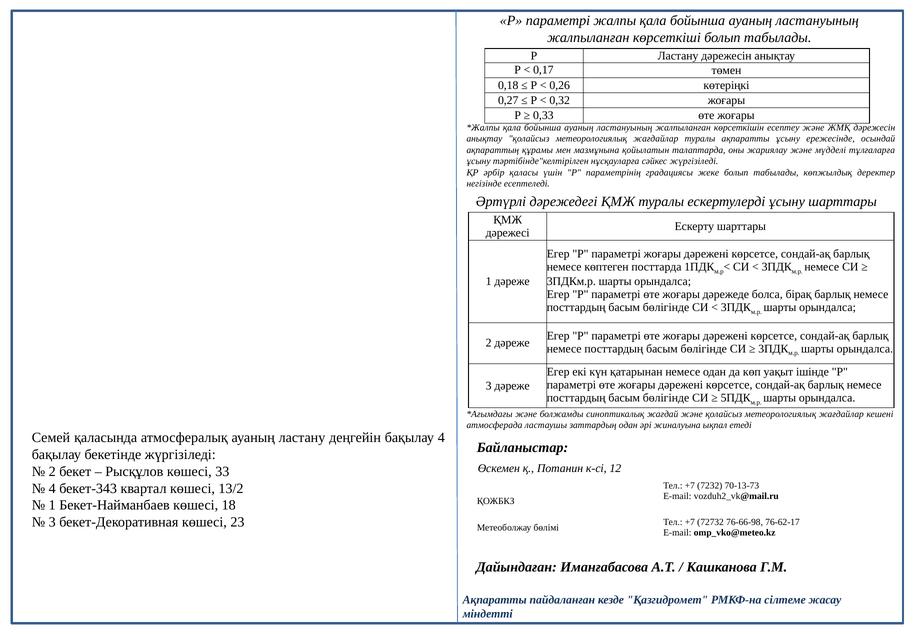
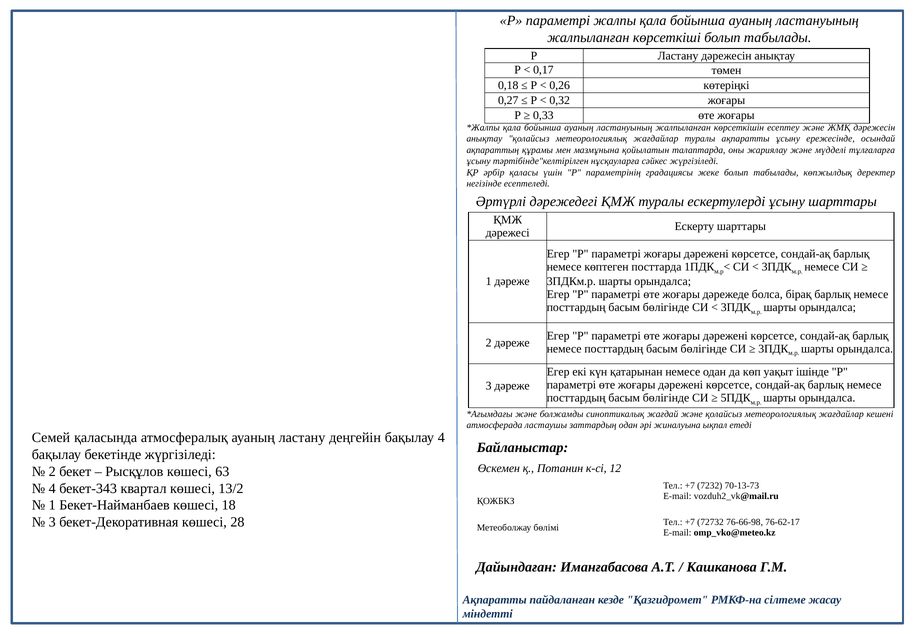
33: 33 -> 63
23: 23 -> 28
